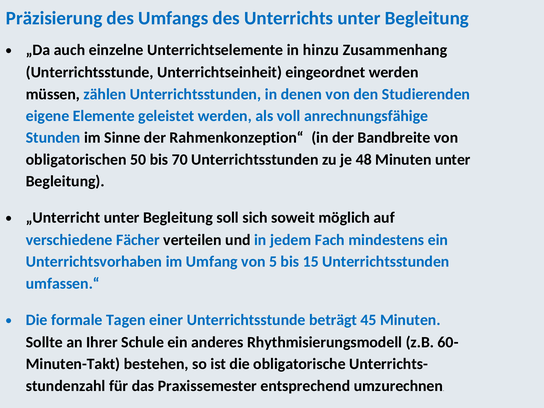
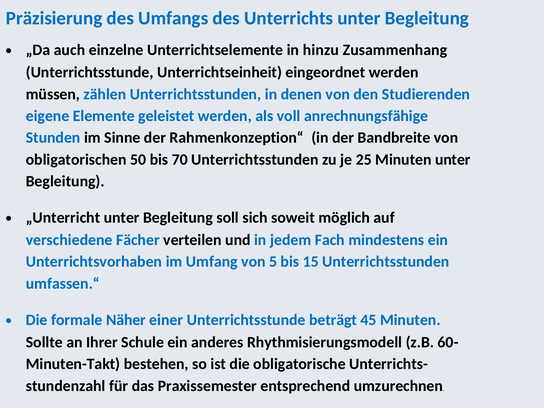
48: 48 -> 25
Tagen: Tagen -> Näher
